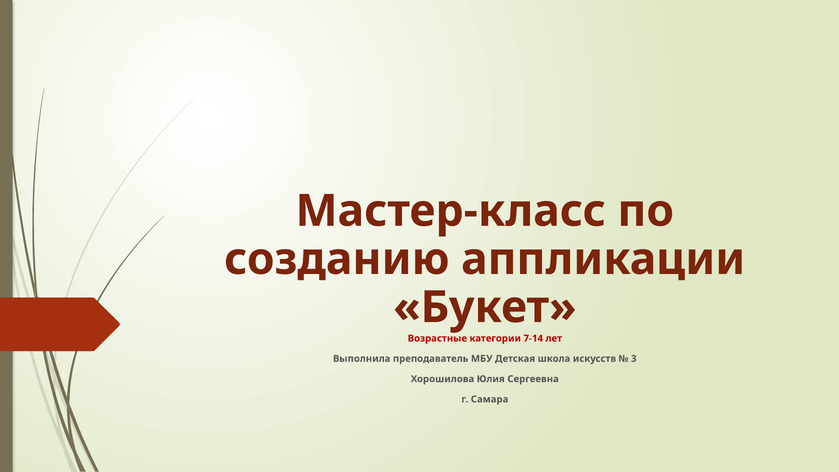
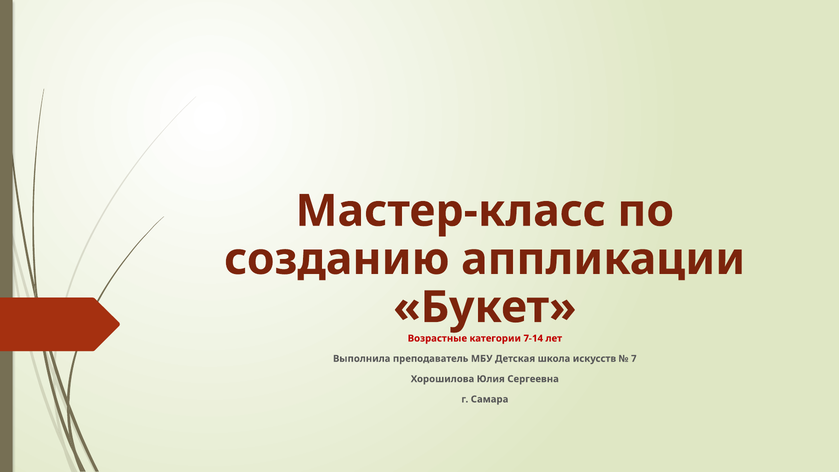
3: 3 -> 7
